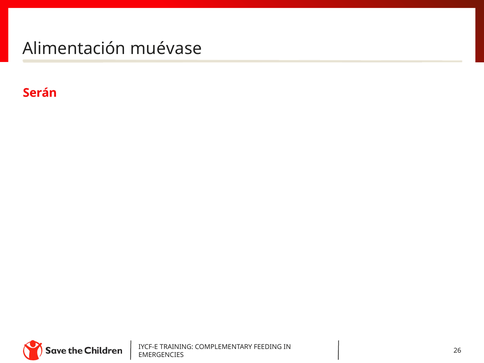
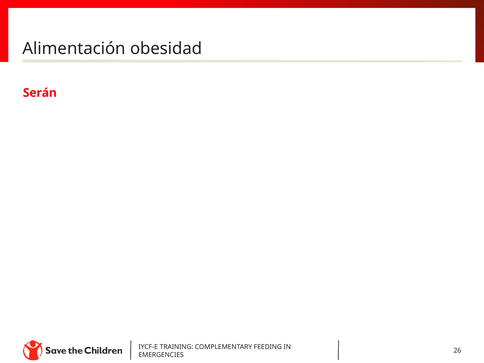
muévase: muévase -> obesidad
